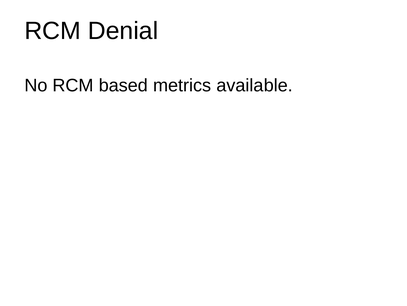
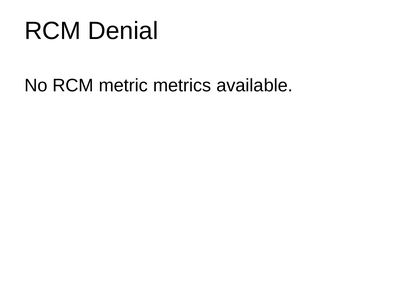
based: based -> metric
